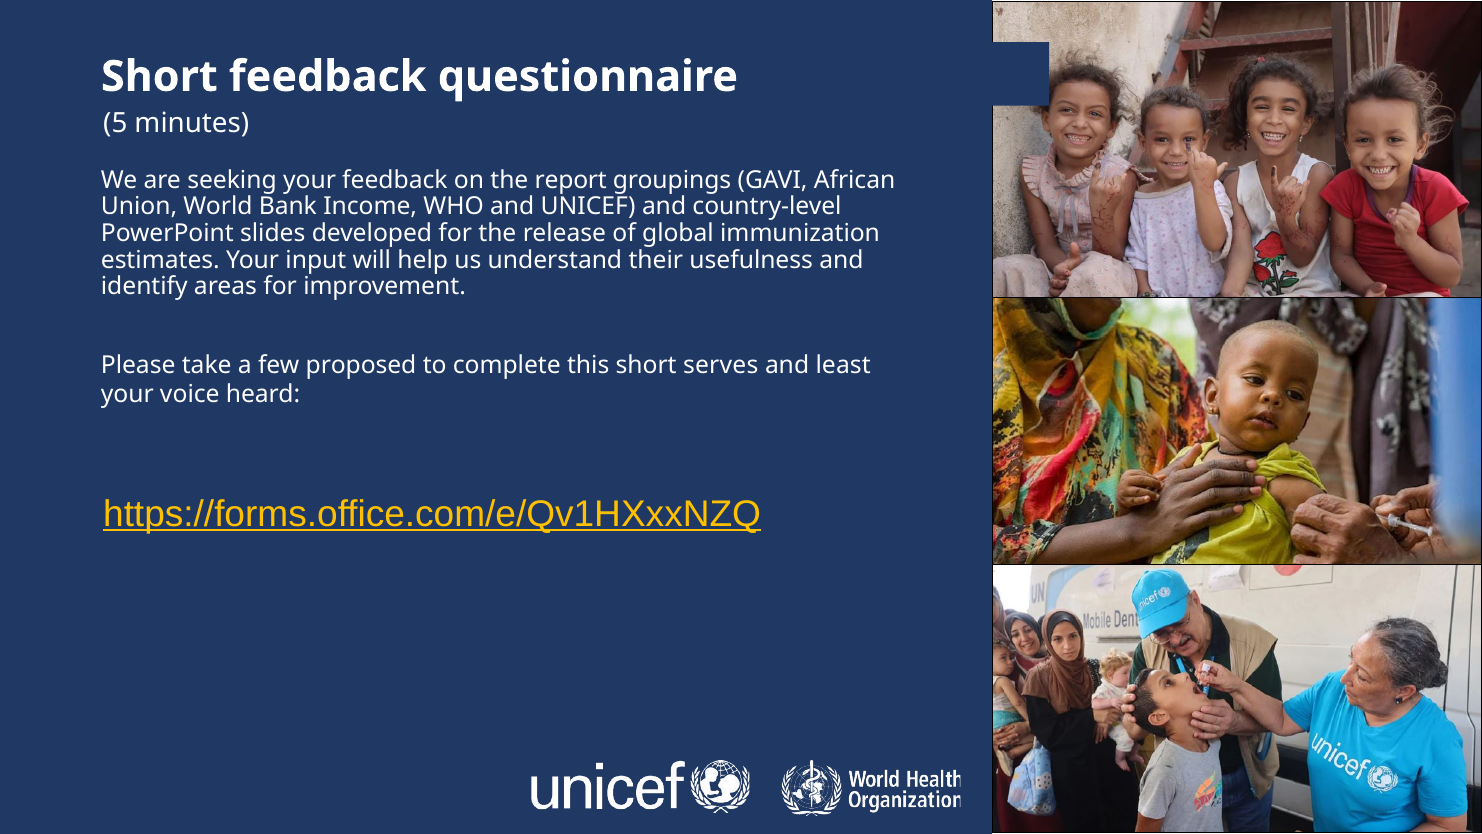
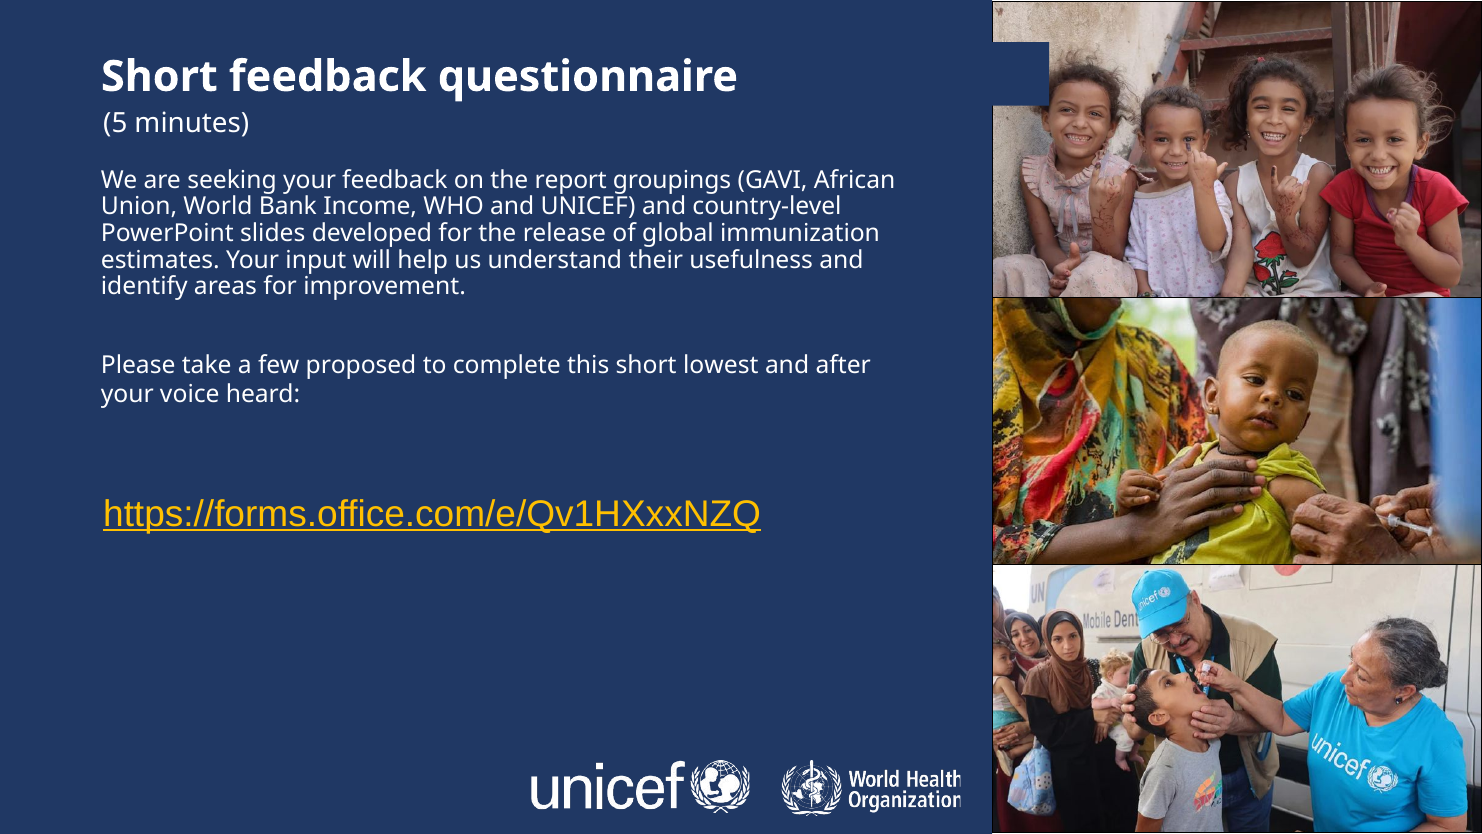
serves: serves -> lowest
least: least -> after
